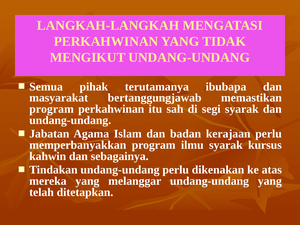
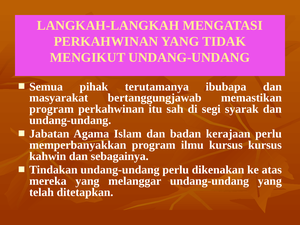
ilmu syarak: syarak -> kursus
